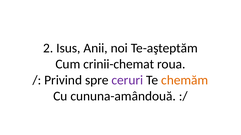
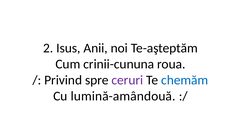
crinii-chemat: crinii-chemat -> crinii-cununa
chemăm colour: orange -> blue
cununa-amândouă: cununa-amândouă -> lumină-amândouă
